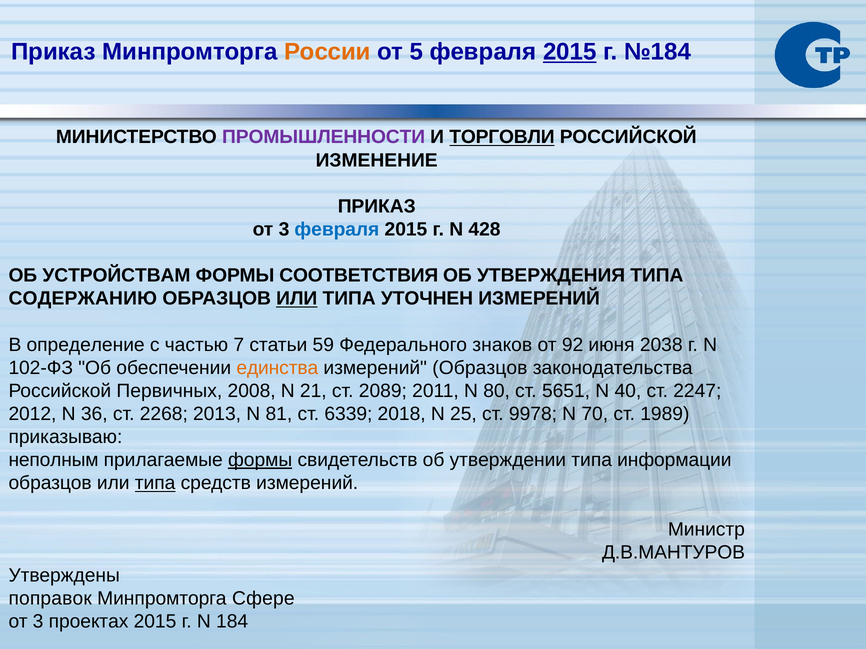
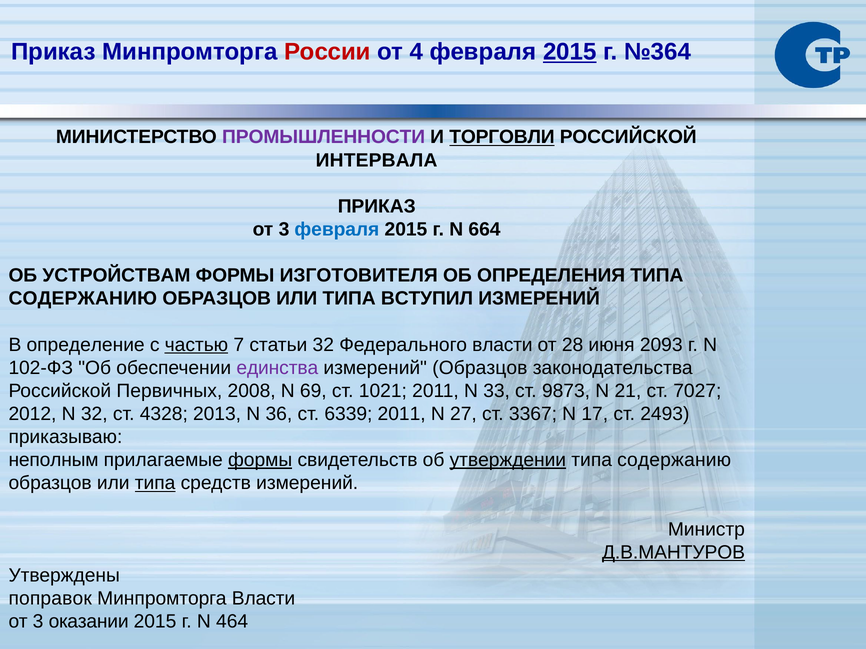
России colour: orange -> red
5: 5 -> 4
№184: №184 -> №364
ИЗМЕНЕНИЕ: ИЗМЕНЕНИЕ -> ИНТЕРВАЛА
428: 428 -> 664
СООТВЕТСТВИЯ: СООТВЕТСТВИЯ -> ИЗГОТОВИТЕЛЯ
УТВЕРЖДЕНИЯ: УТВЕРЖДЕНИЯ -> ОПРЕДЕЛЕНИЯ
ИЛИ at (297, 299) underline: present -> none
УТОЧНЕН: УТОЧНЕН -> ВСТУПИЛ
частью underline: none -> present
статьи 59: 59 -> 32
Федерального знаков: знаков -> власти
92: 92 -> 28
2038: 2038 -> 2093
единства colour: orange -> purple
21: 21 -> 69
2089: 2089 -> 1021
80: 80 -> 33
5651: 5651 -> 9873
40: 40 -> 21
2247: 2247 -> 7027
N 36: 36 -> 32
2268: 2268 -> 4328
81: 81 -> 36
6339 2018: 2018 -> 2011
25: 25 -> 27
9978: 9978 -> 3367
70: 70 -> 17
1989: 1989 -> 2493
утверждении underline: none -> present
информации at (674, 460): информации -> содержанию
Д.В.МАНТУРОВ underline: none -> present
Минпромторга Сфере: Сфере -> Власти
проектах: проектах -> оказании
184: 184 -> 464
